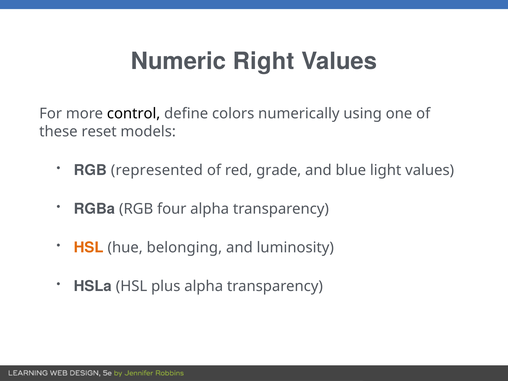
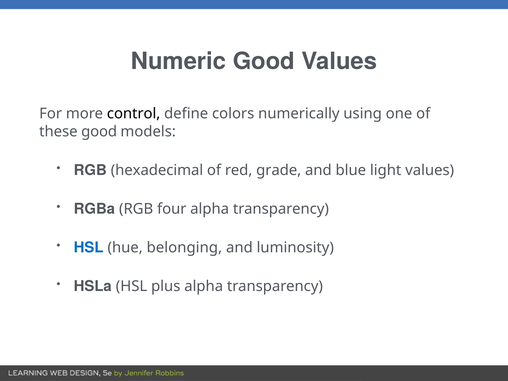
Numeric Right: Right -> Good
these reset: reset -> good
represented: represented -> hexadecimal
HSL at (89, 248) colour: orange -> blue
